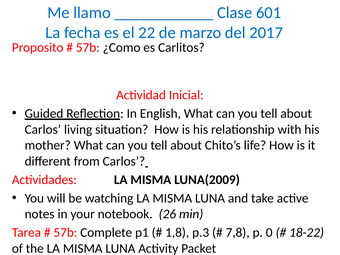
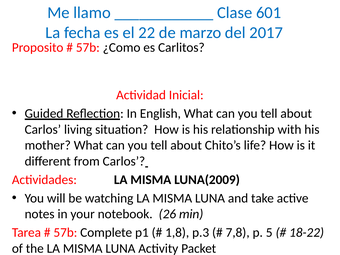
0: 0 -> 5
